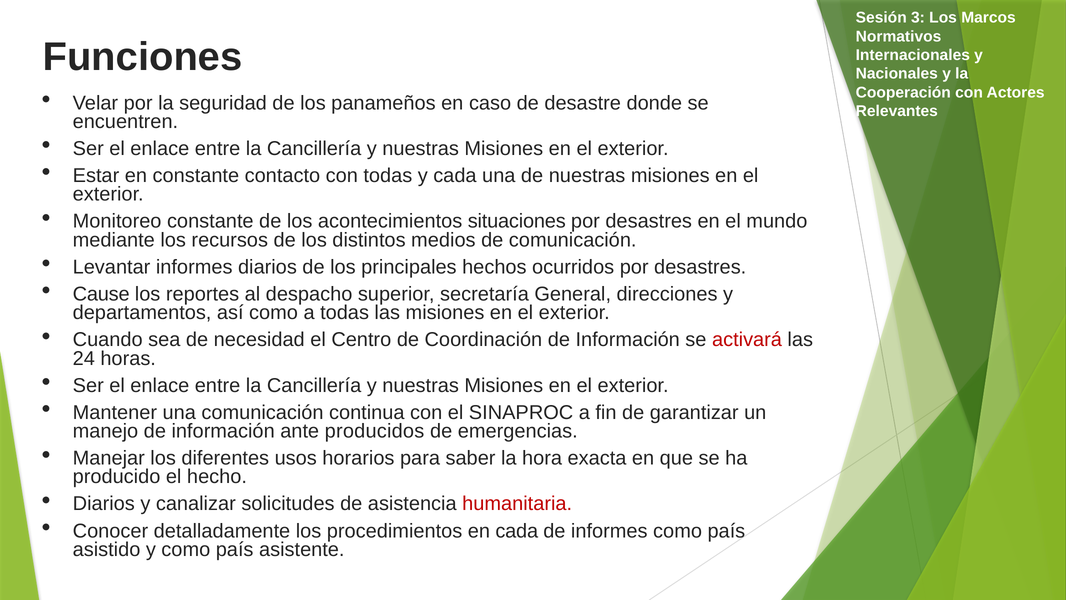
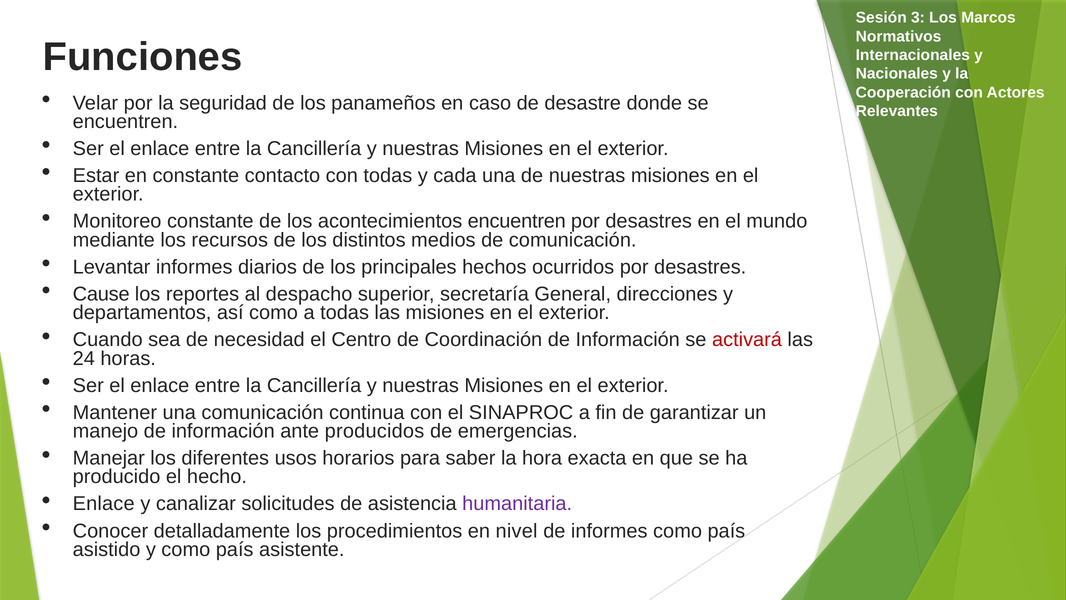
acontecimientos situaciones: situaciones -> encuentren
Diarios at (104, 504): Diarios -> Enlace
humanitaria colour: red -> purple
en cada: cada -> nivel
